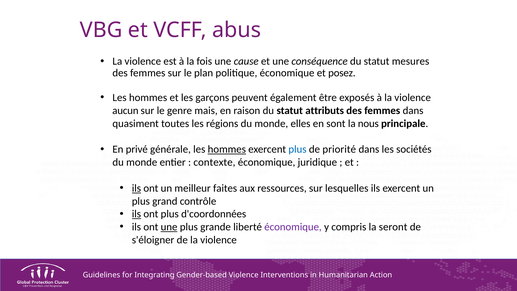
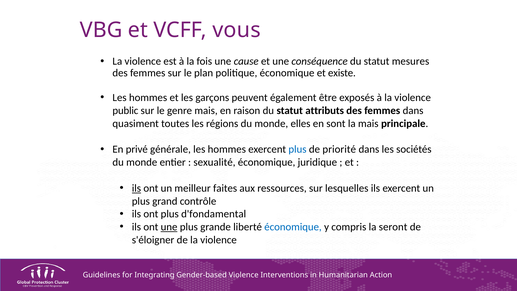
abus: abus -> vous
posez: posez -> existe
aucun: aucun -> public
la nous: nous -> mais
hommes at (227, 149) underline: present -> none
contexte: contexte -> sexualité
ils at (136, 214) underline: present -> none
d'coordonnées: d'coordonnées -> d'fondamental
économique at (293, 227) colour: purple -> blue
